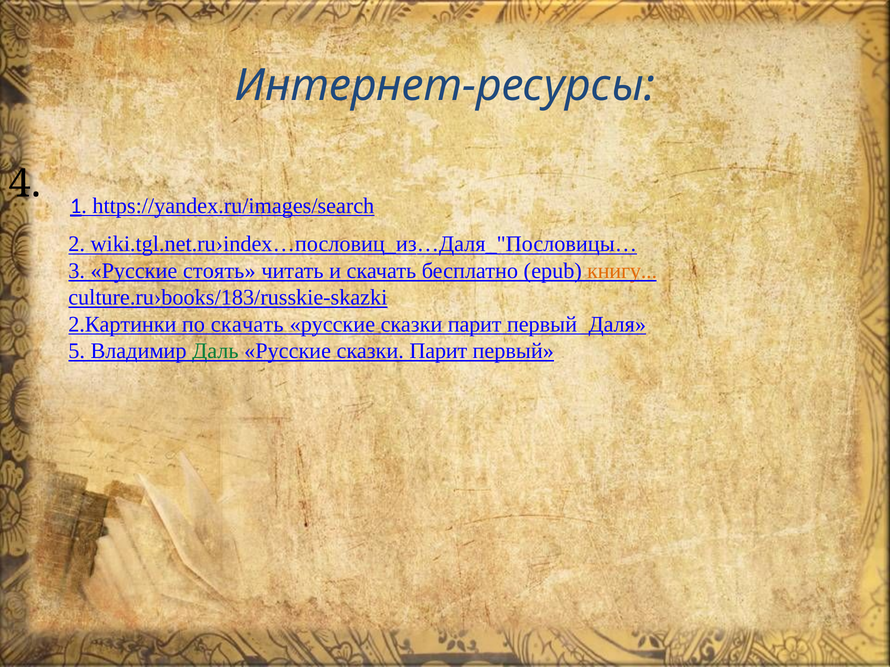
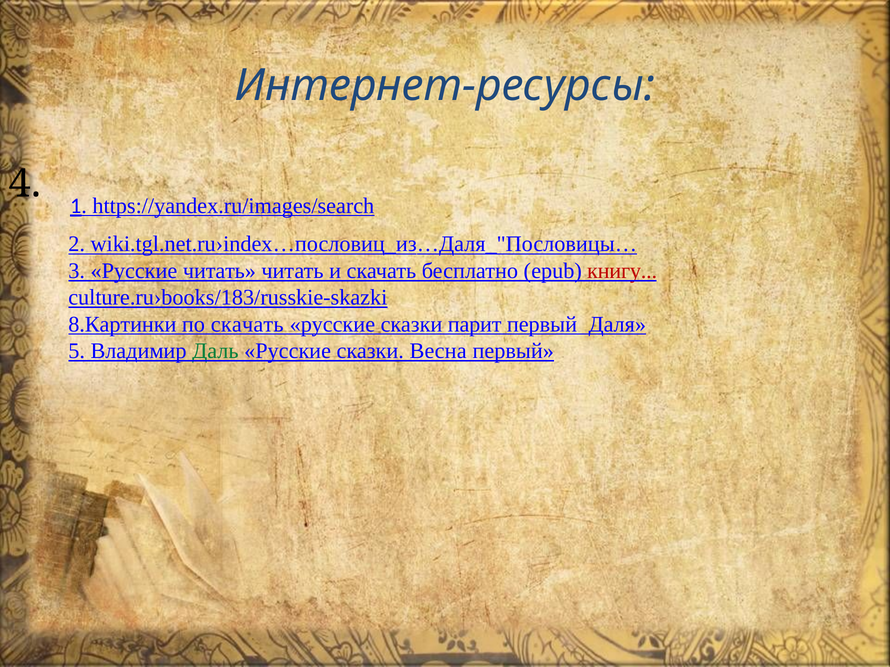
Русские стоять: стоять -> читать
книгу colour: orange -> red
2.Картинки: 2.Картинки -> 8.Картинки
Парит at (438, 351): Парит -> Весна
